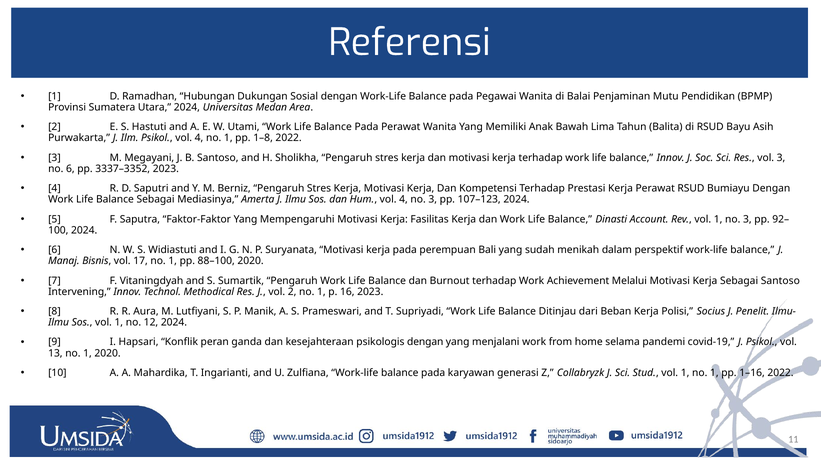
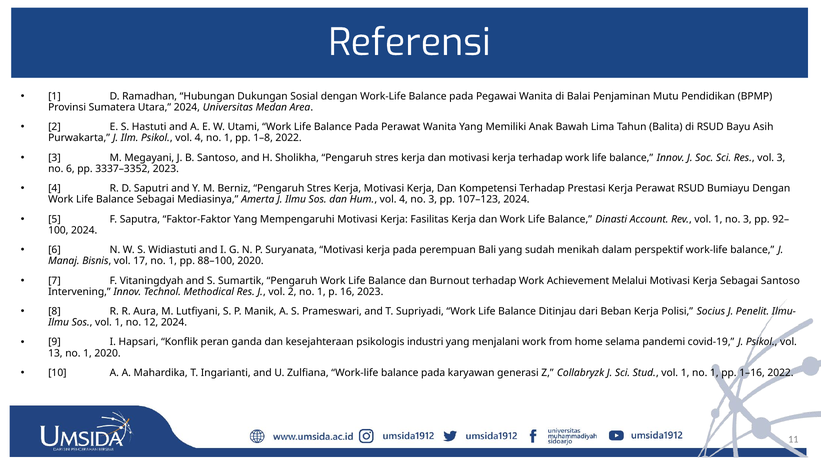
psikologis dengan: dengan -> industri
